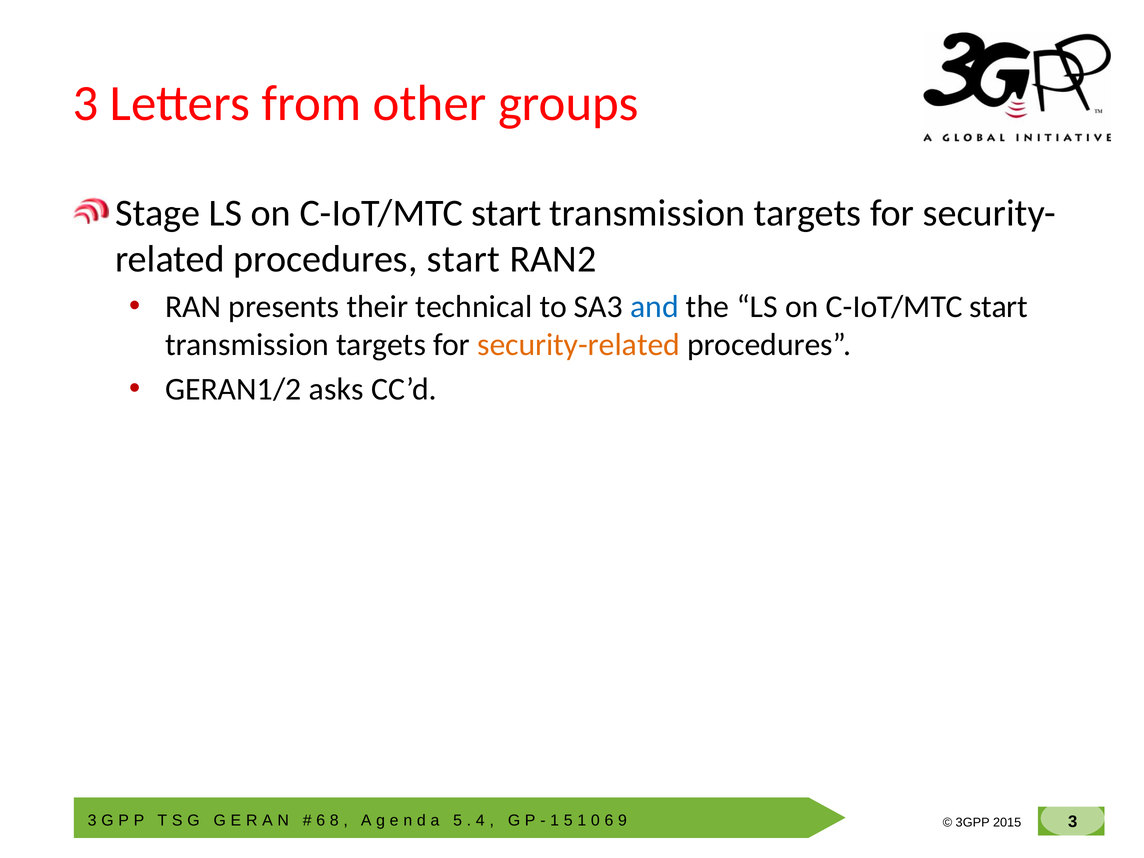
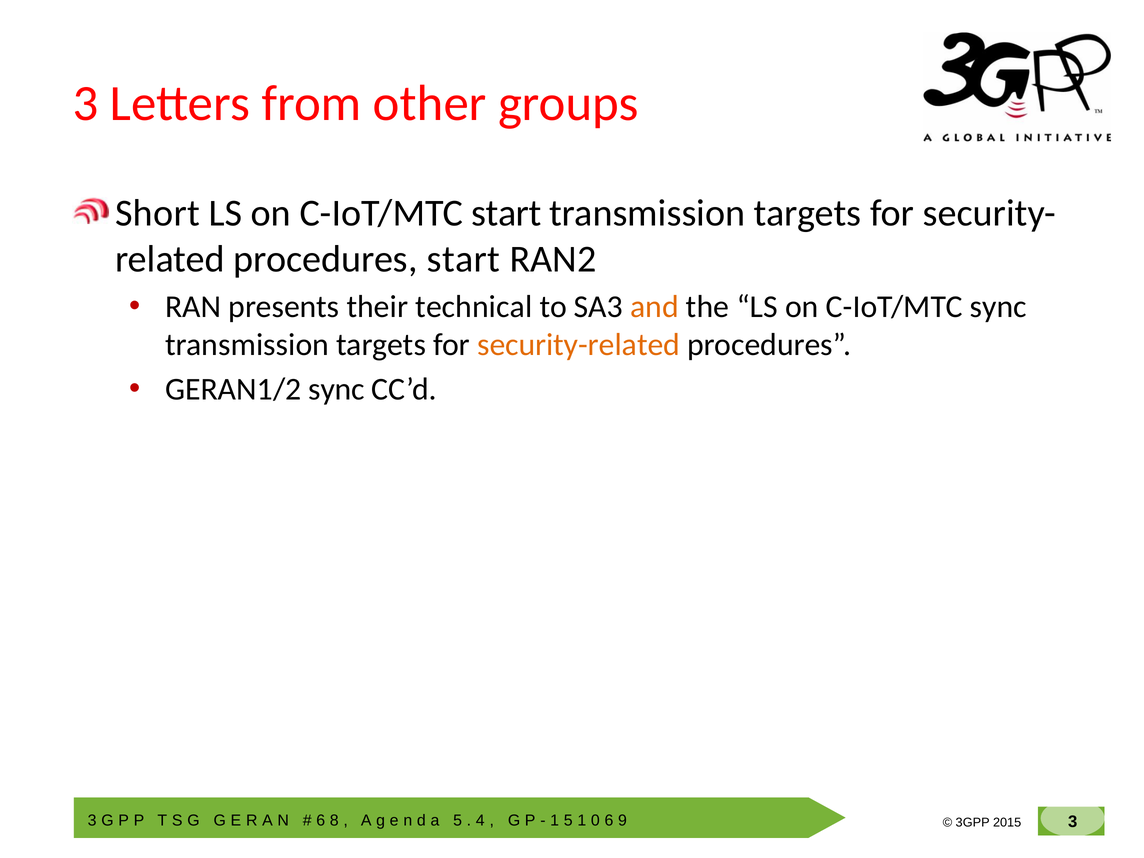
Stage: Stage -> Short
and colour: blue -> orange
start at (999, 307): start -> sync
GERAN1/2 asks: asks -> sync
